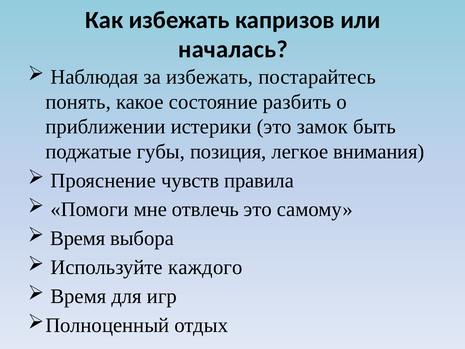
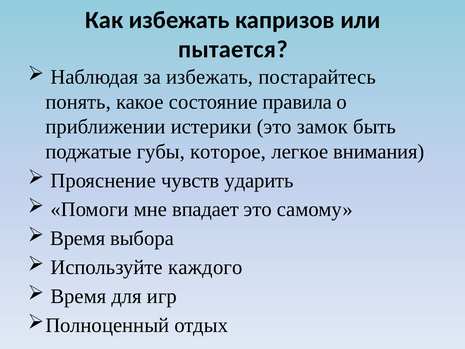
началась: началась -> пытается
разбить: разбить -> правила
позиция: позиция -> которое
правила: правила -> ударить
отвлечь: отвлечь -> впадает
